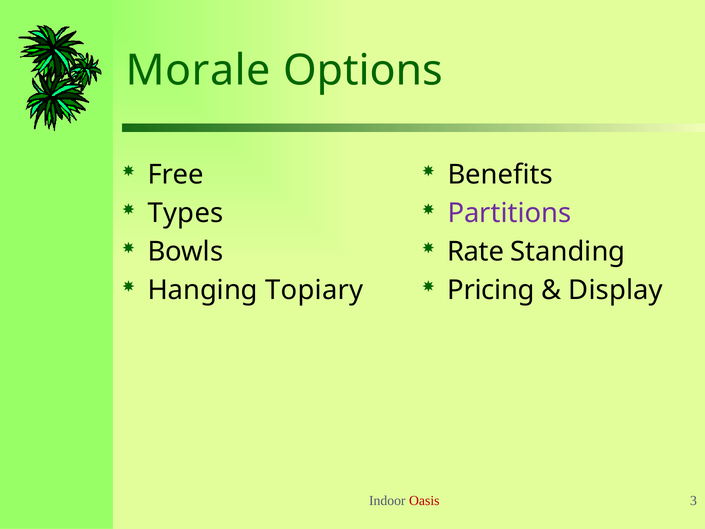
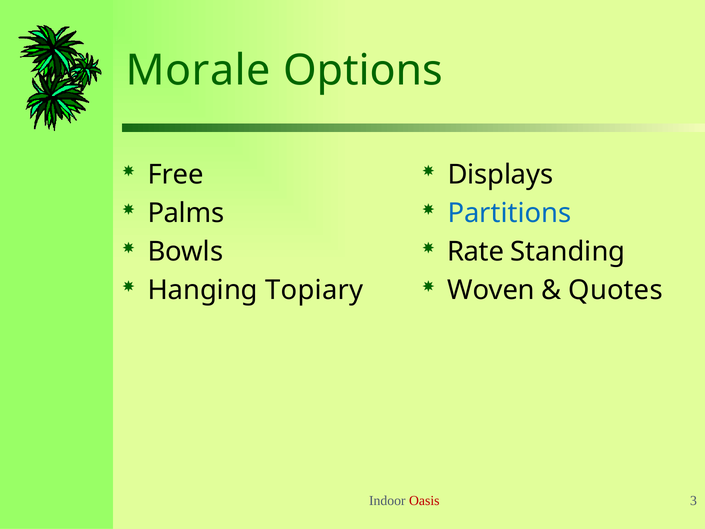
Benefits: Benefits -> Displays
Types: Types -> Palms
Partitions colour: purple -> blue
Pricing: Pricing -> Woven
Display: Display -> Quotes
